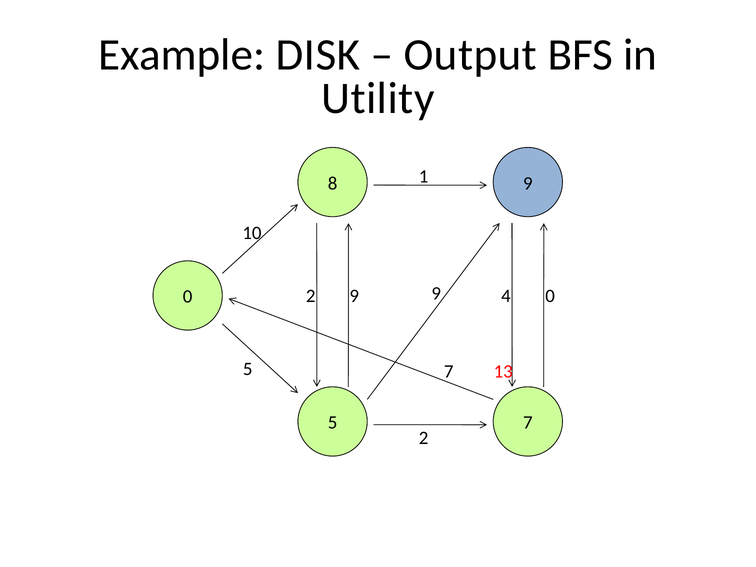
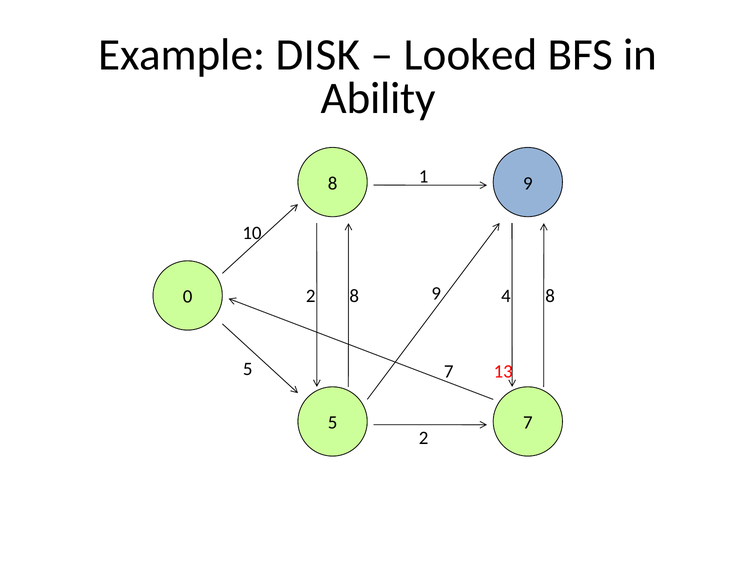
Output: Output -> Looked
Utility: Utility -> Ability
2 9: 9 -> 8
4 0: 0 -> 8
